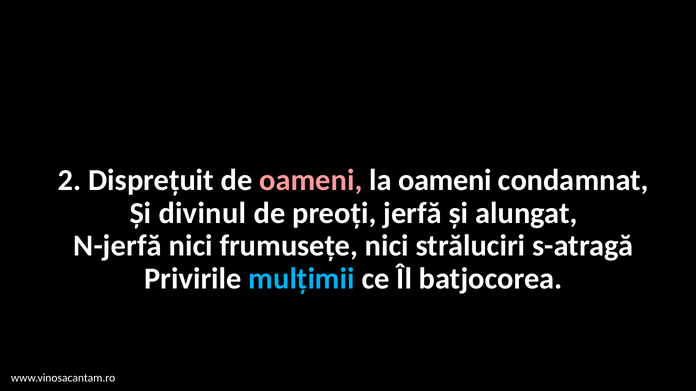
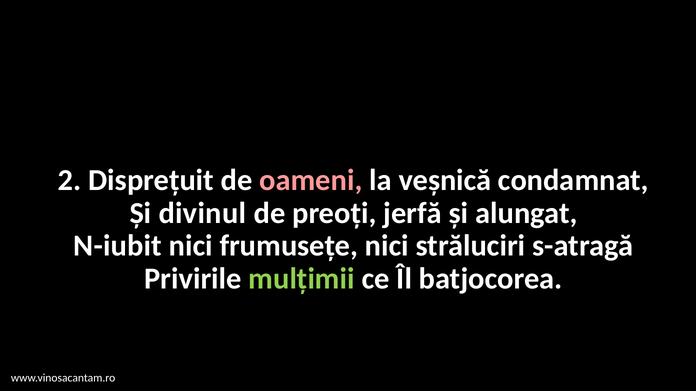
la oameni: oameni -> veșnică
N-jerfă: N-jerfă -> N-iubit
mulțimii colour: light blue -> light green
